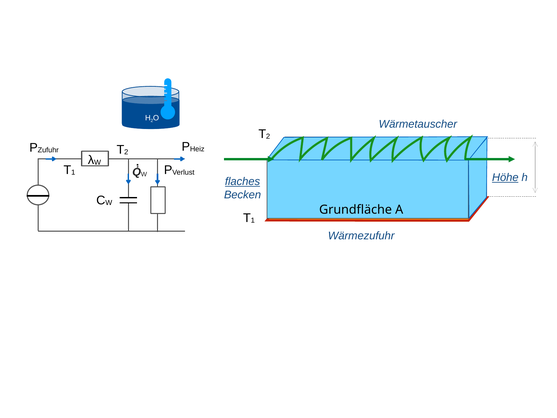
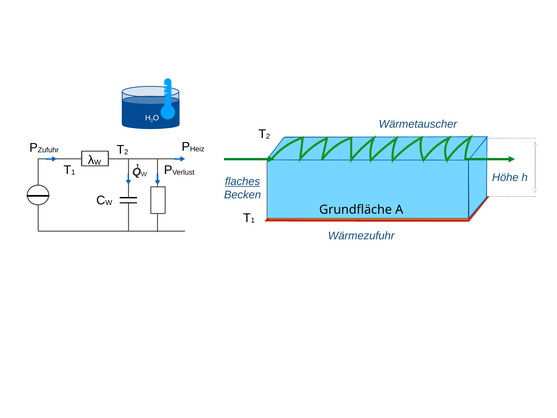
Höhe underline: present -> none
